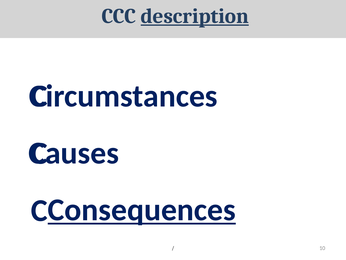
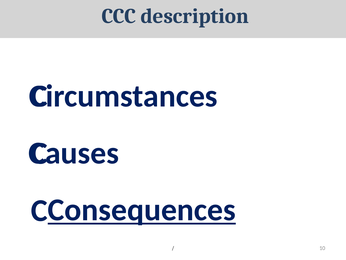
description underline: present -> none
